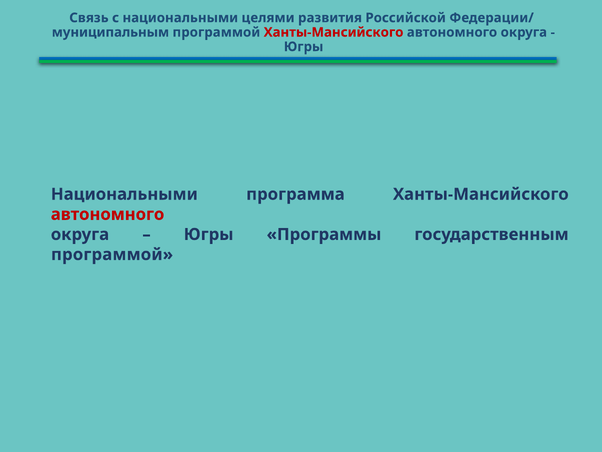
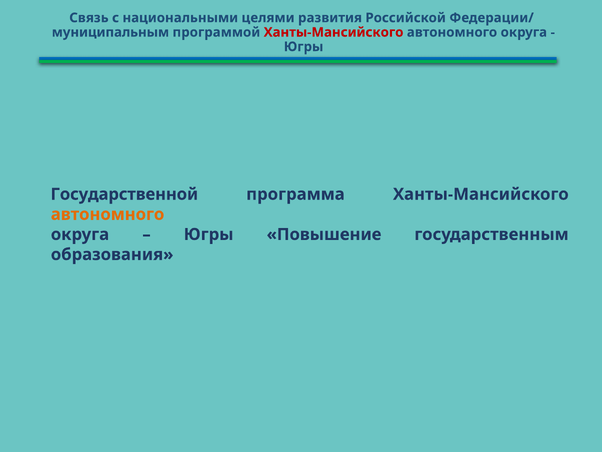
Национальными at (124, 194): Национальными -> Государственной
автономного at (108, 214) colour: red -> orange
Программы: Программы -> Повышение
программой at (112, 254): программой -> образования
